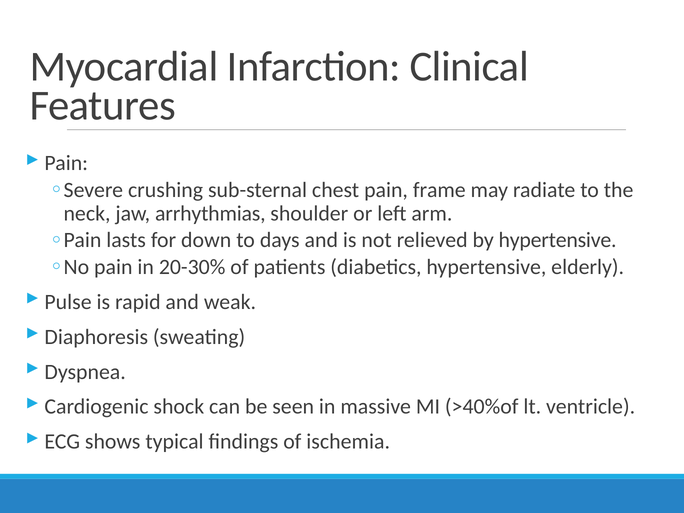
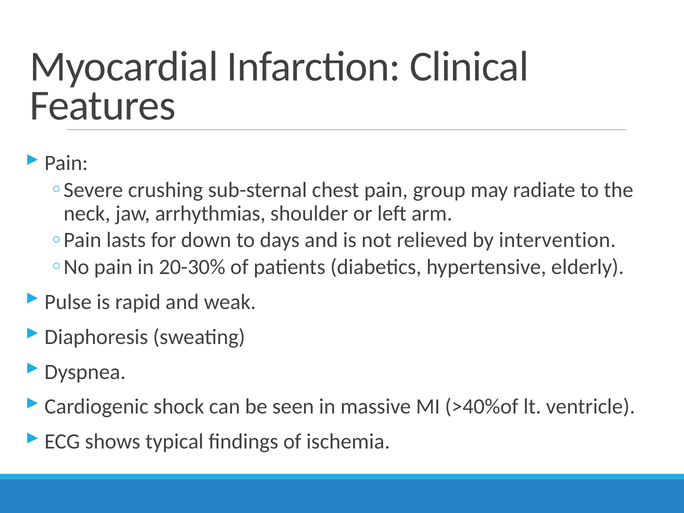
frame: frame -> group
by hypertensive: hypertensive -> intervention
